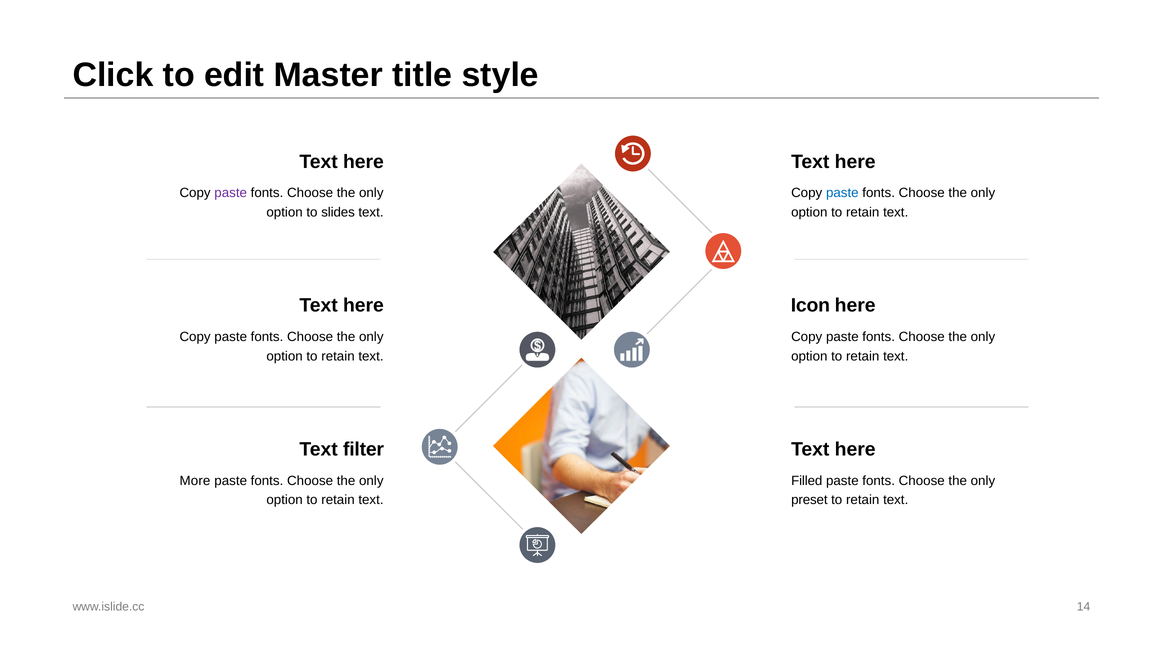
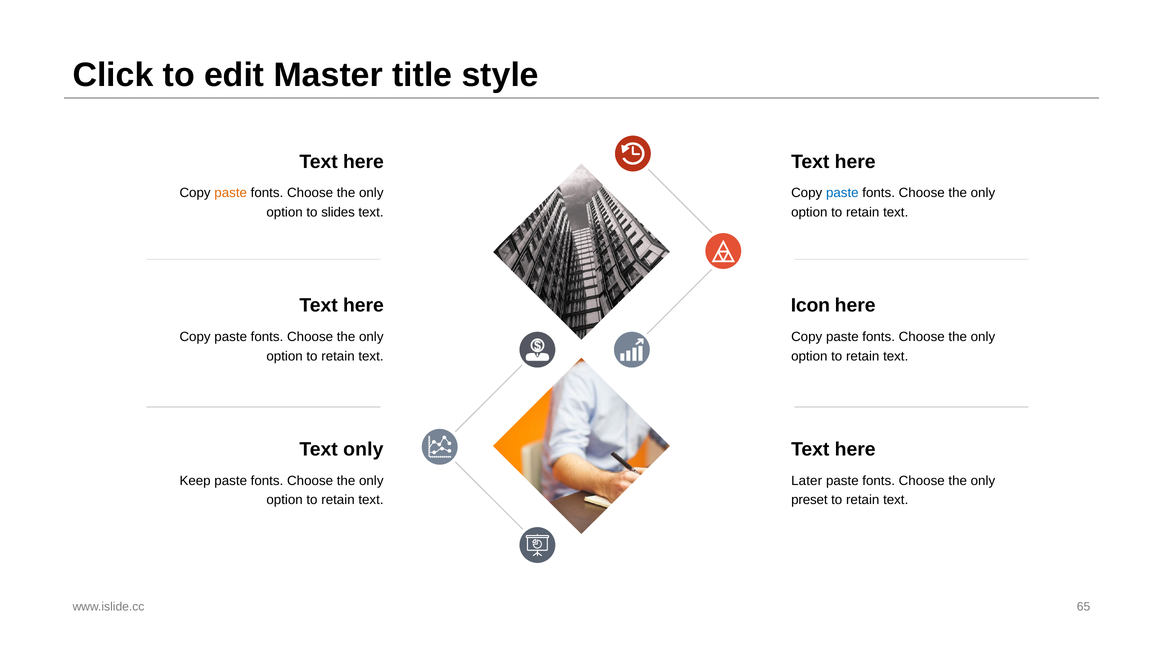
paste at (231, 193) colour: purple -> orange
Text filter: filter -> only
More: More -> Keep
Filled: Filled -> Later
14: 14 -> 65
